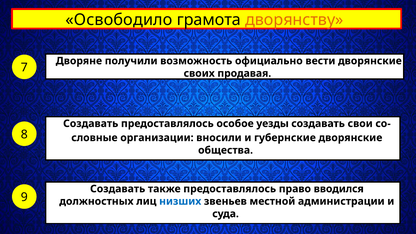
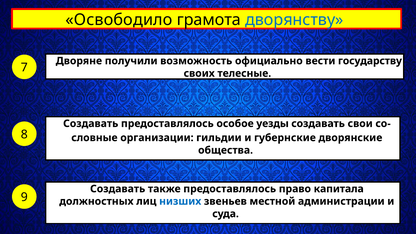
дворянству colour: orange -> blue
вести дворянские: дворянские -> государству
продавая: продавая -> телесные
вносили: вносили -> гильдии
вводился: вводился -> капитала
